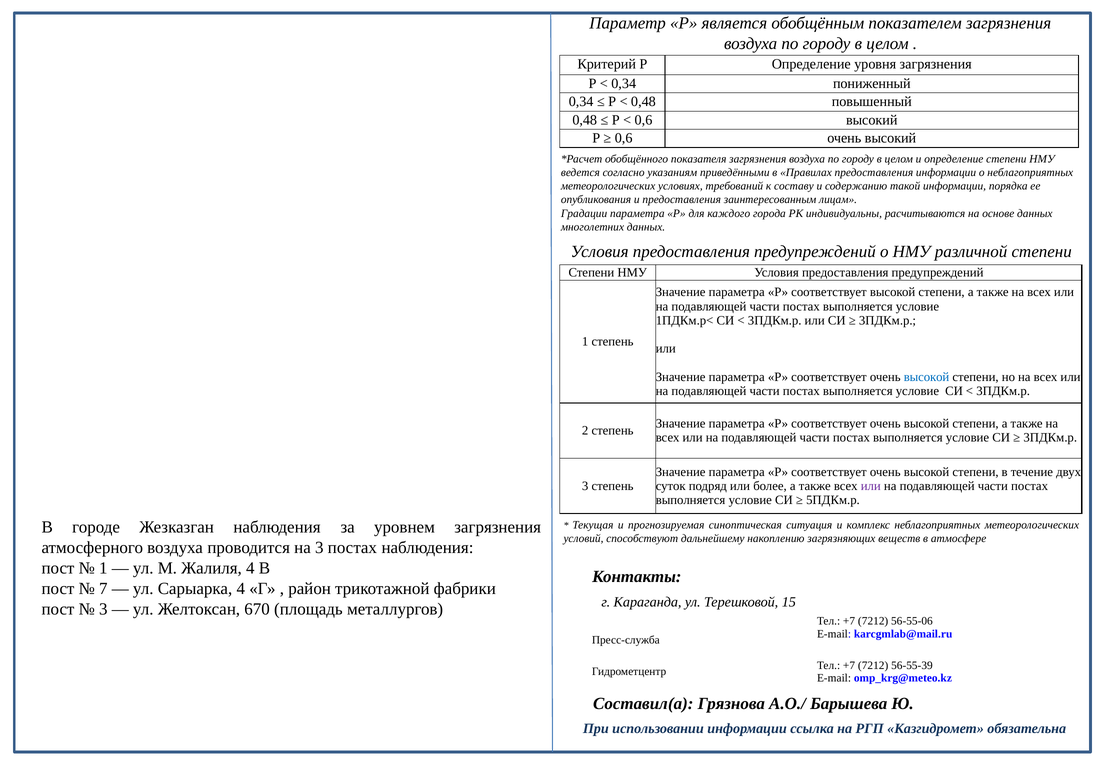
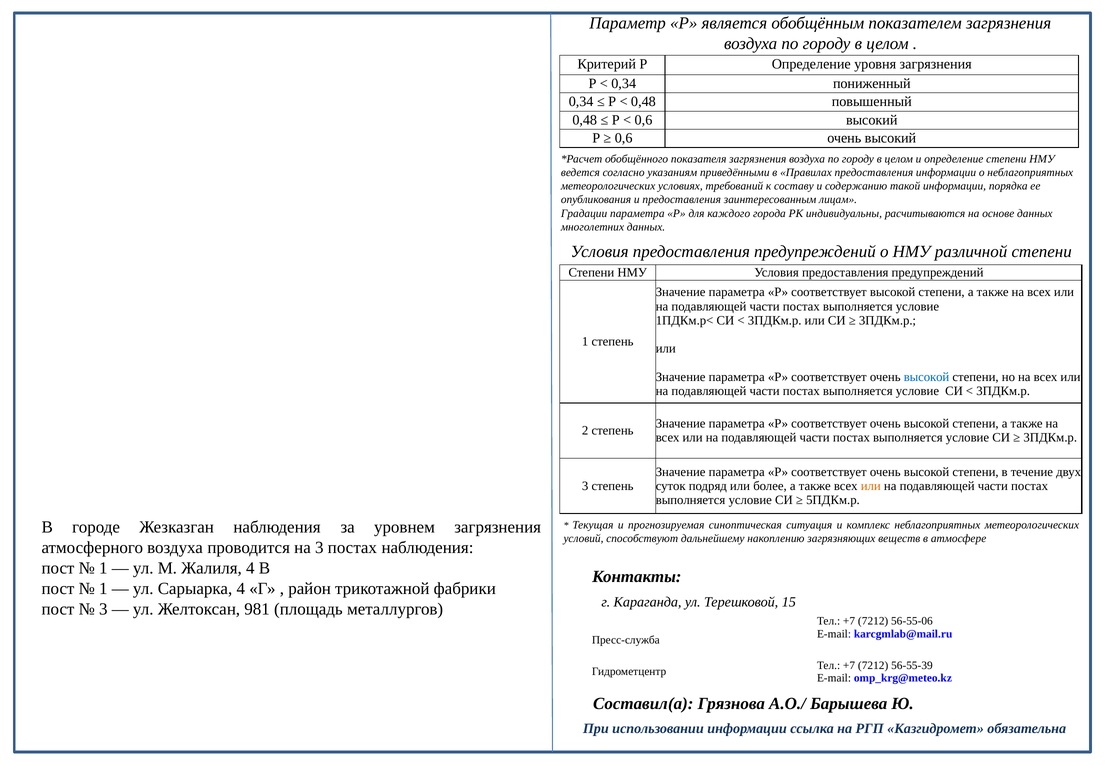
или at (871, 486) colour: purple -> orange
7 at (103, 589): 7 -> 1
670: 670 -> 981
